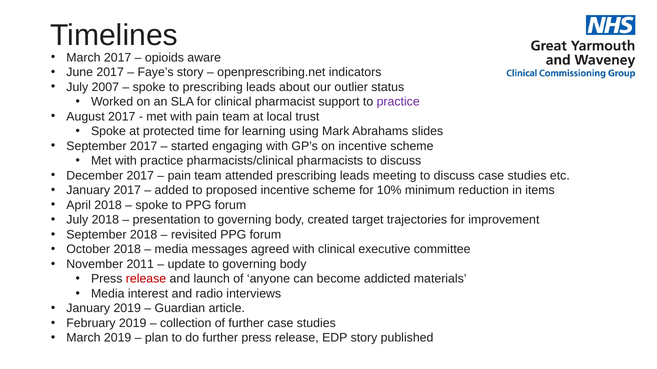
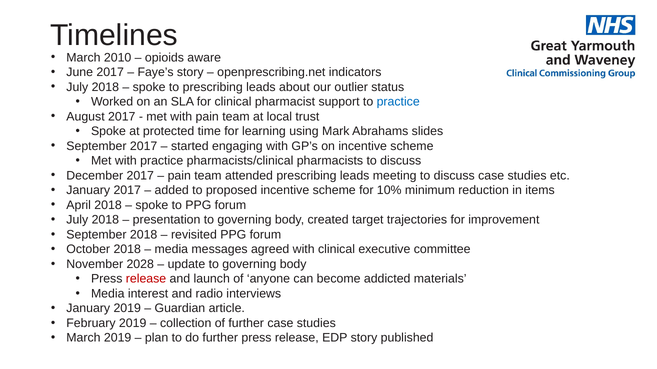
March 2017: 2017 -> 2010
2007 at (105, 87): 2007 -> 2018
practice at (398, 102) colour: purple -> blue
2011: 2011 -> 2028
